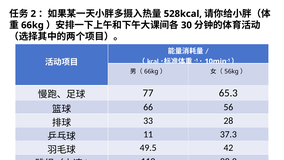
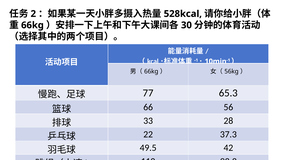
11: 11 -> 22
